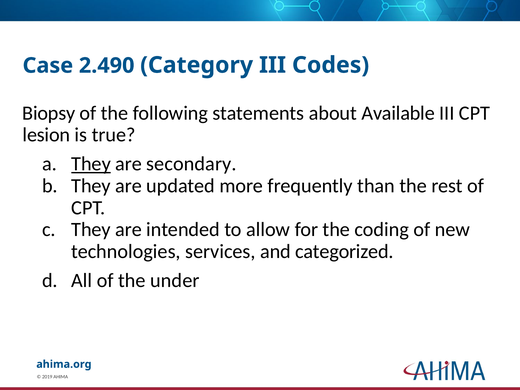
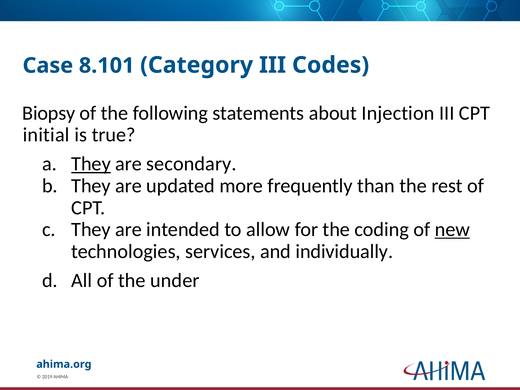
2.490: 2.490 -> 8.101
Available: Available -> Injection
lesion: lesion -> initial
new underline: none -> present
categorized: categorized -> individually
